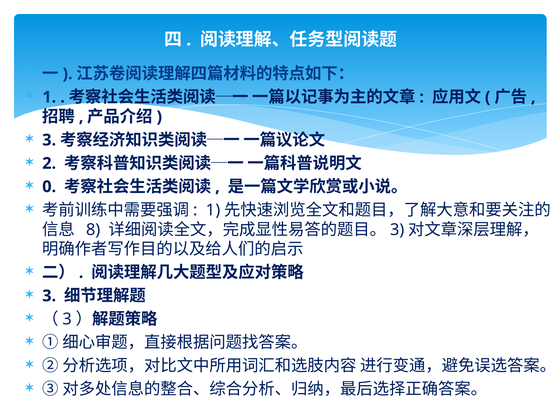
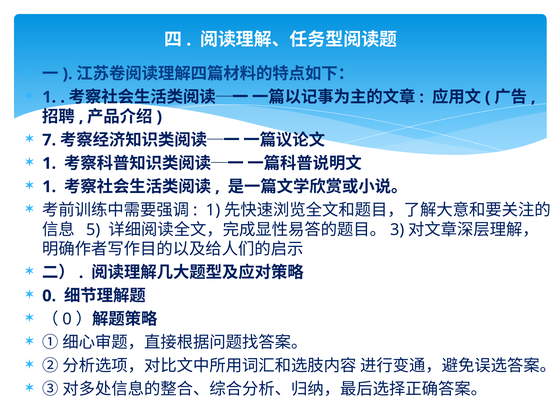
3 at (49, 140): 3 -> 7
2 at (49, 163): 2 -> 1
0 at (49, 187): 0 -> 1
8: 8 -> 5
3 at (49, 296): 3 -> 0
3 at (67, 319): 3 -> 0
